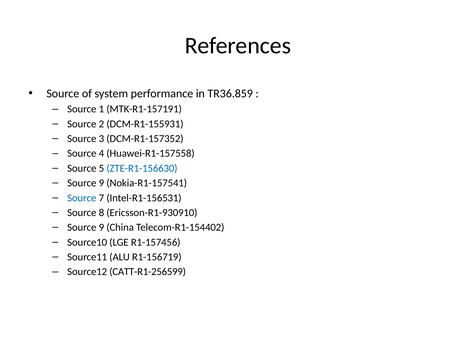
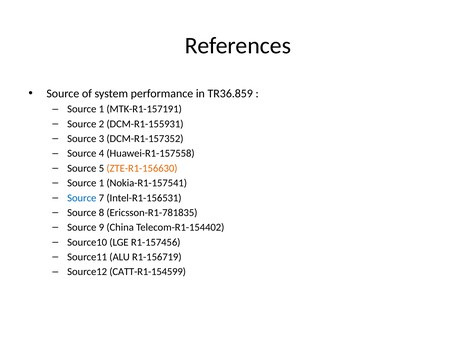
ZTE-R1-156630 colour: blue -> orange
9 at (101, 183): 9 -> 1
Ericsson-R1-930910: Ericsson-R1-930910 -> Ericsson-R1-781835
CATT-R1-256599: CATT-R1-256599 -> CATT-R1-154599
